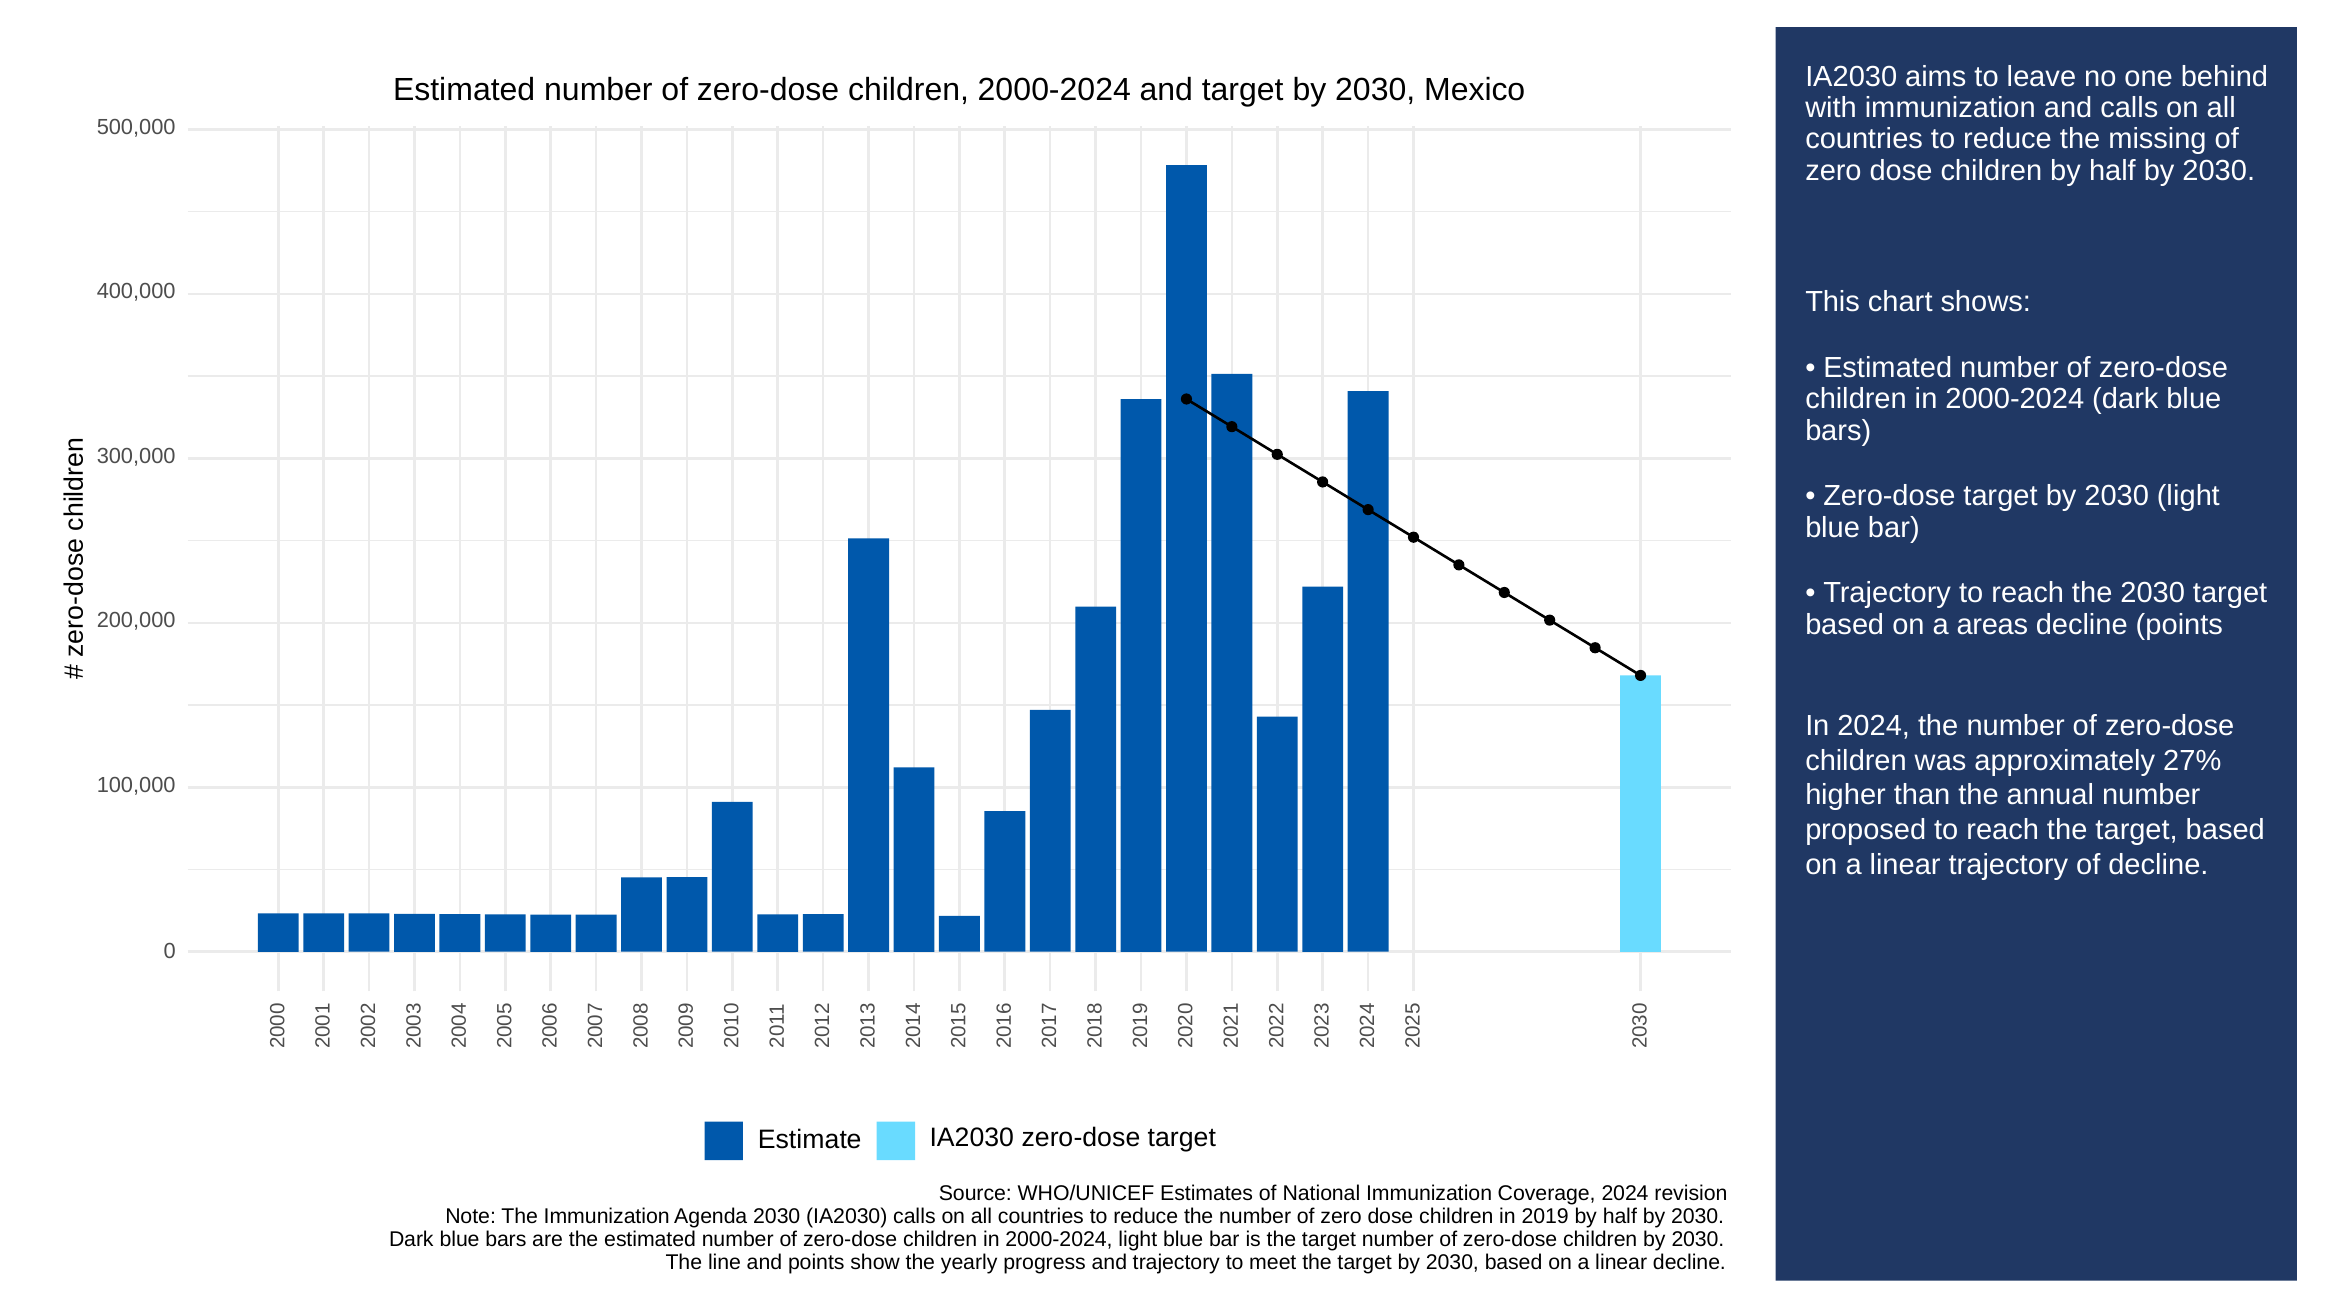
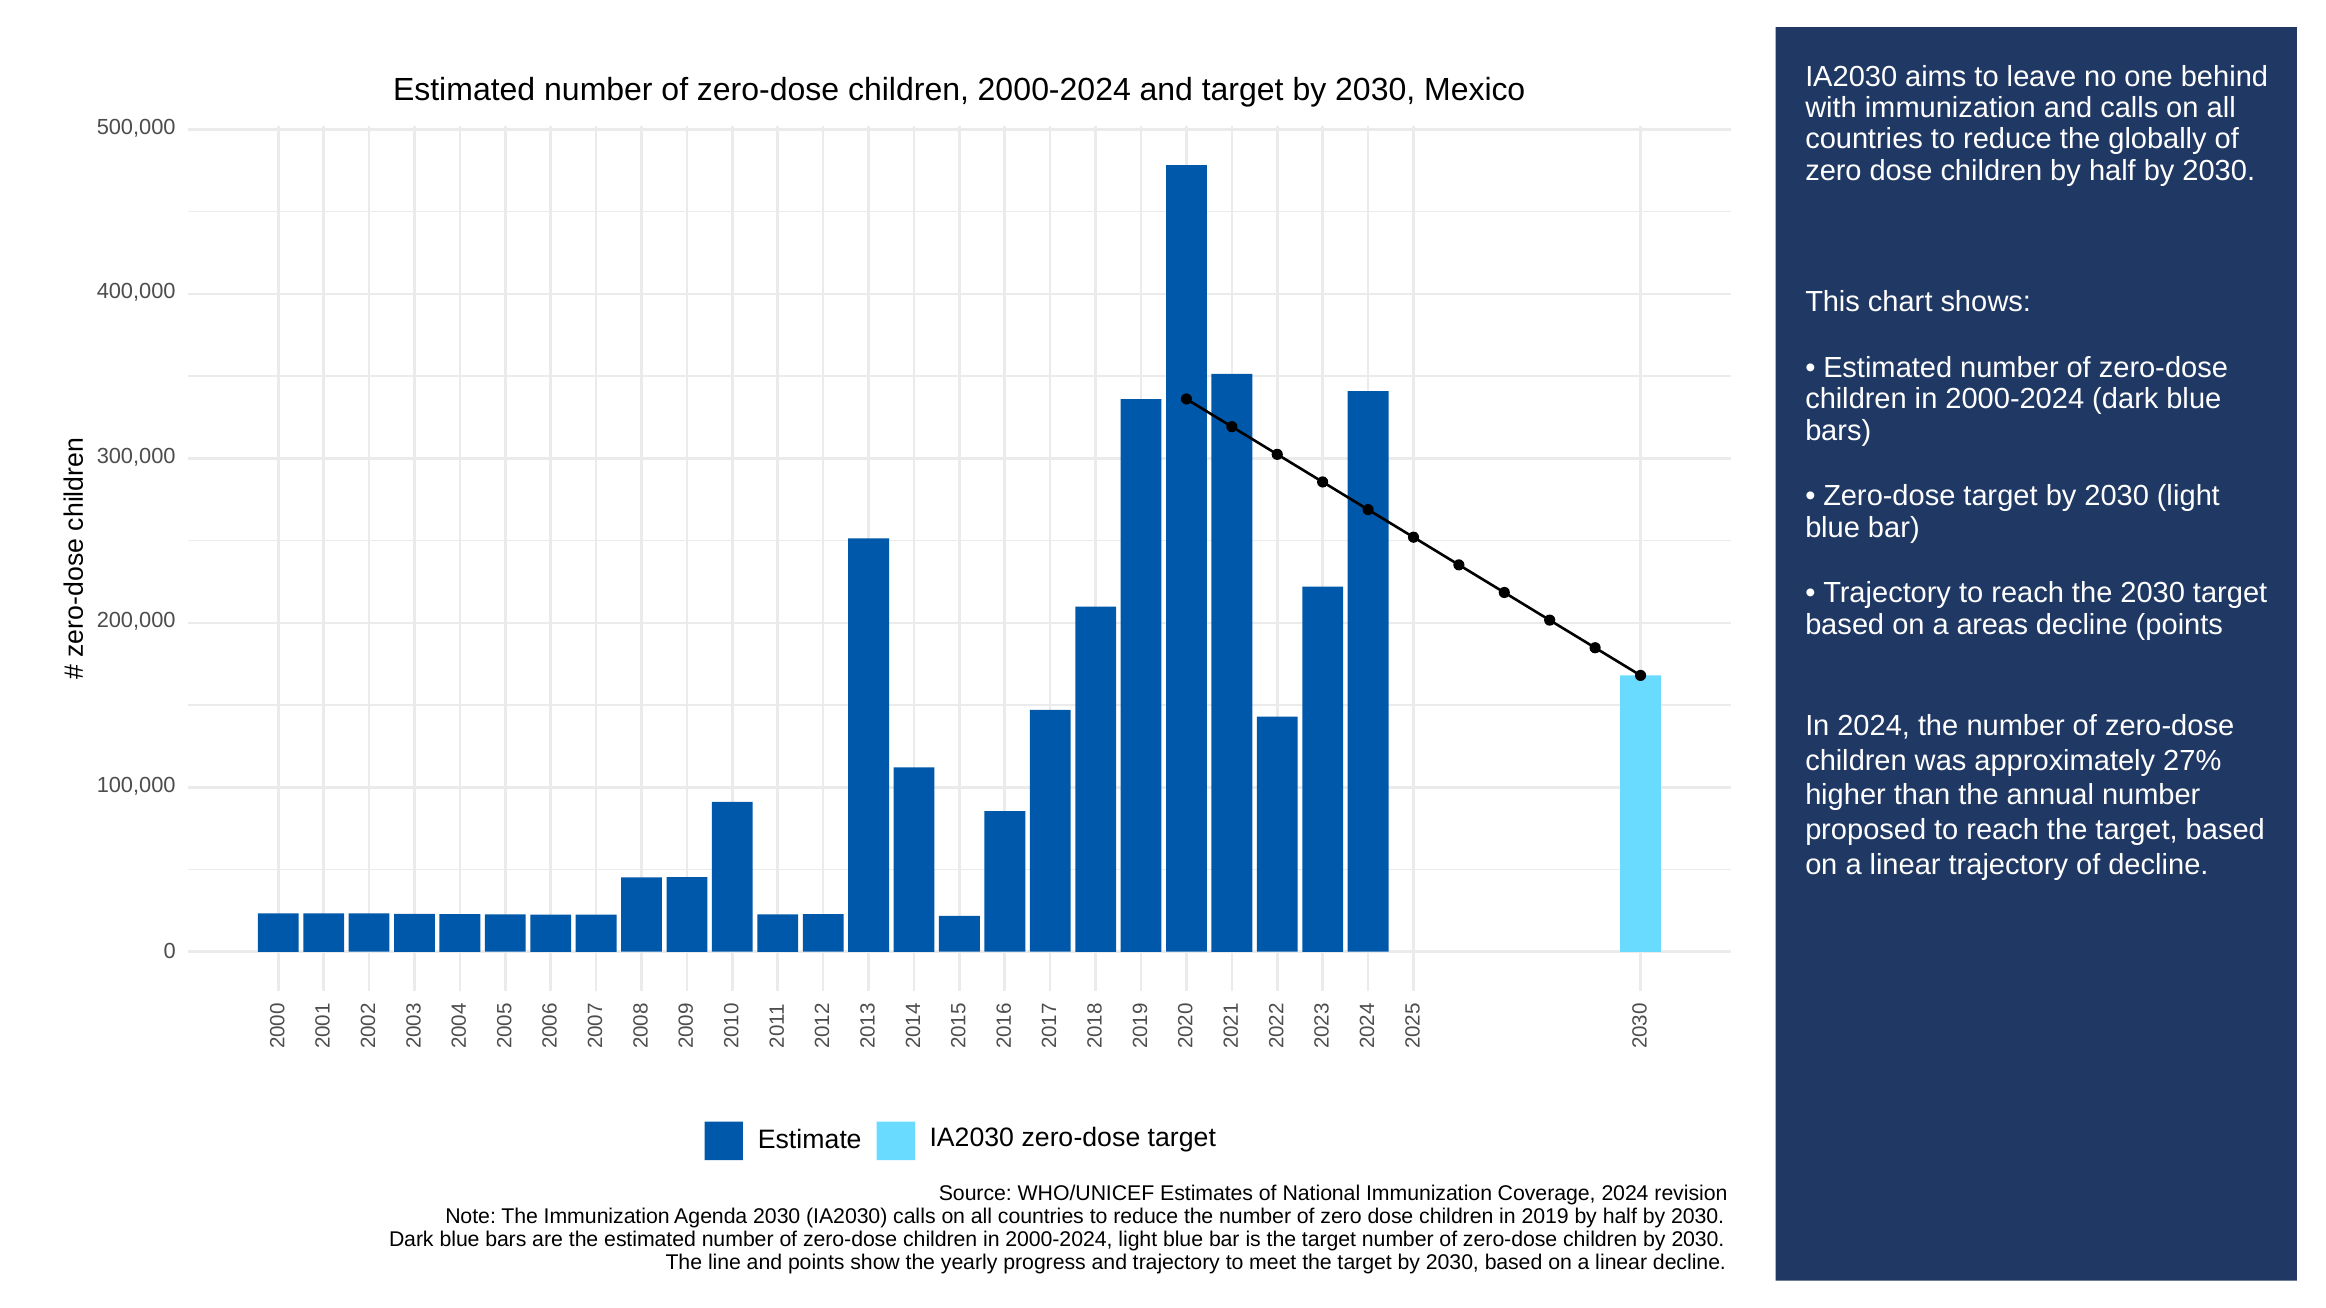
missing: missing -> globally
